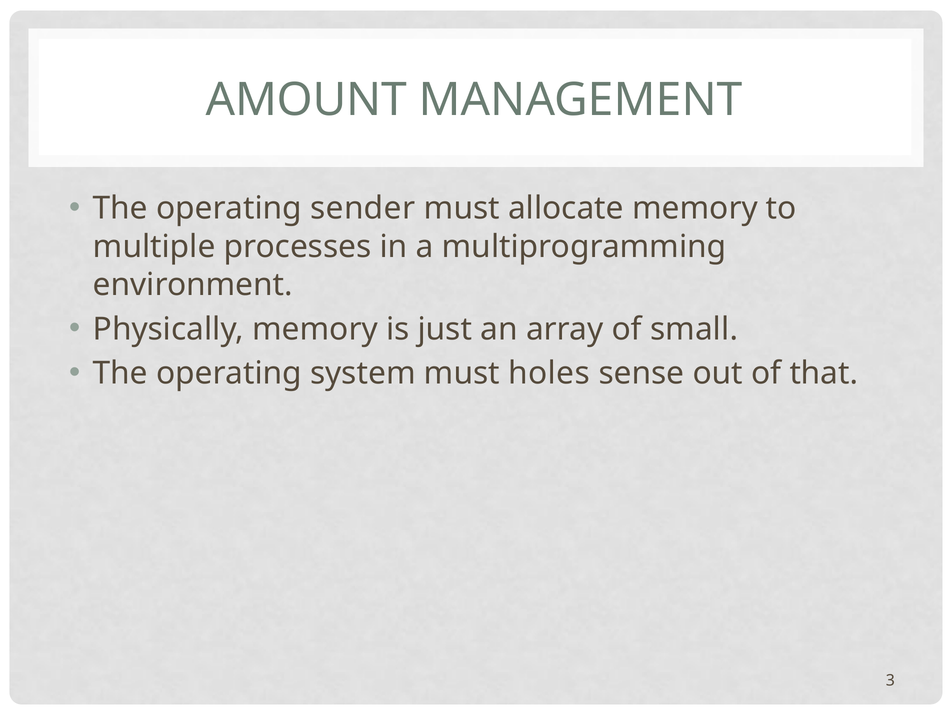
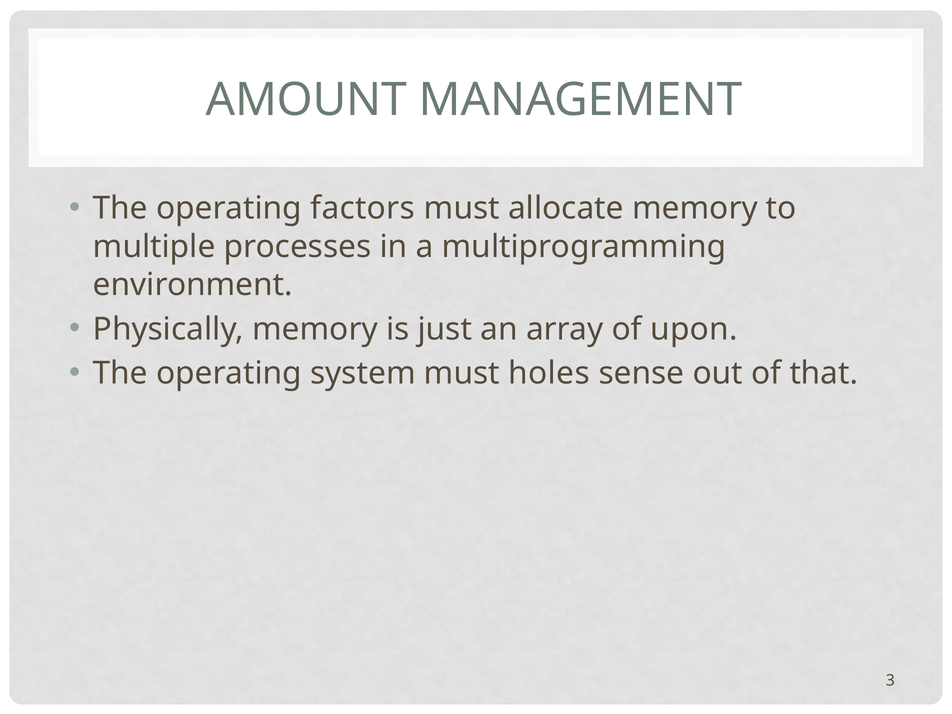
sender: sender -> factors
small: small -> upon
